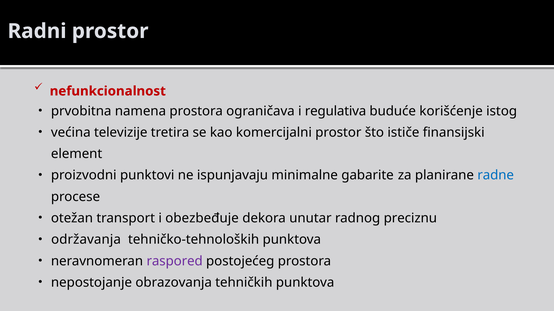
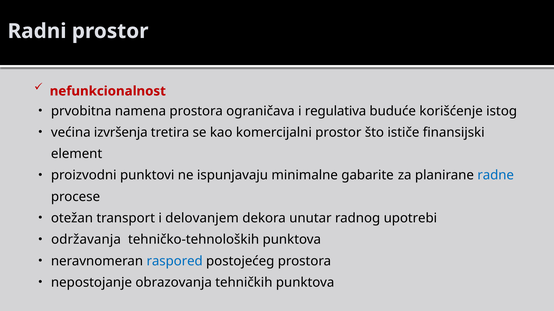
televizije: televizije -> izvršenja
obezbeđuje: obezbeđuje -> delovanjem
preciznu: preciznu -> upotrebi
raspored colour: purple -> blue
